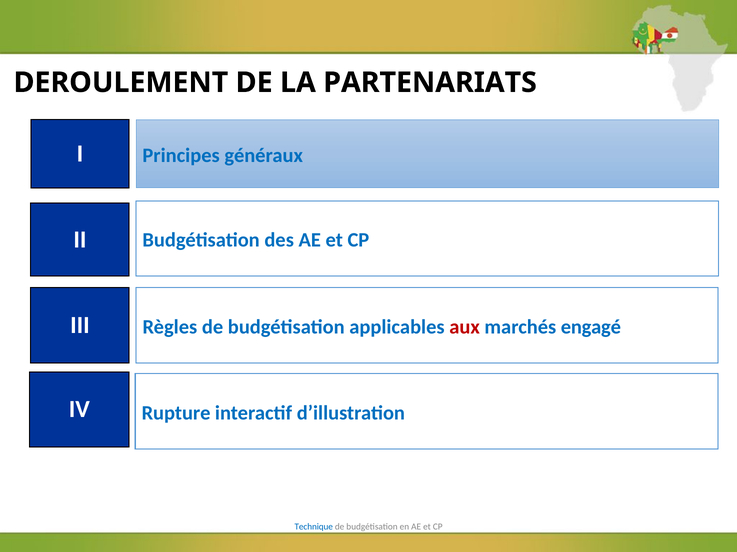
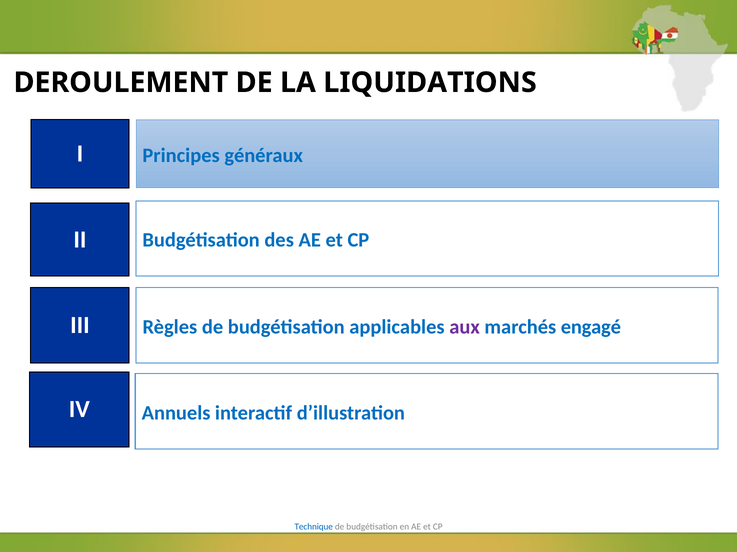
PARTENARIATS: PARTENARIATS -> LIQUIDATIONS
aux colour: red -> purple
Rupture: Rupture -> Annuels
